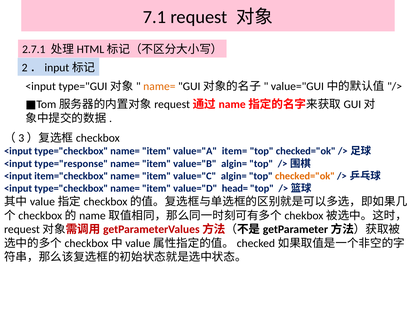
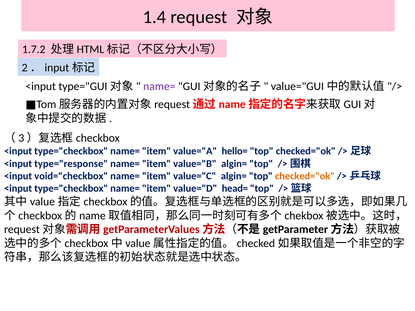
7.1: 7.1 -> 1.4
2.7.1: 2.7.1 -> 1.7.2
name= at (159, 86) colour: orange -> purple
item=: item= -> hello=
item="checkbox: item="checkbox -> void="checkbox
